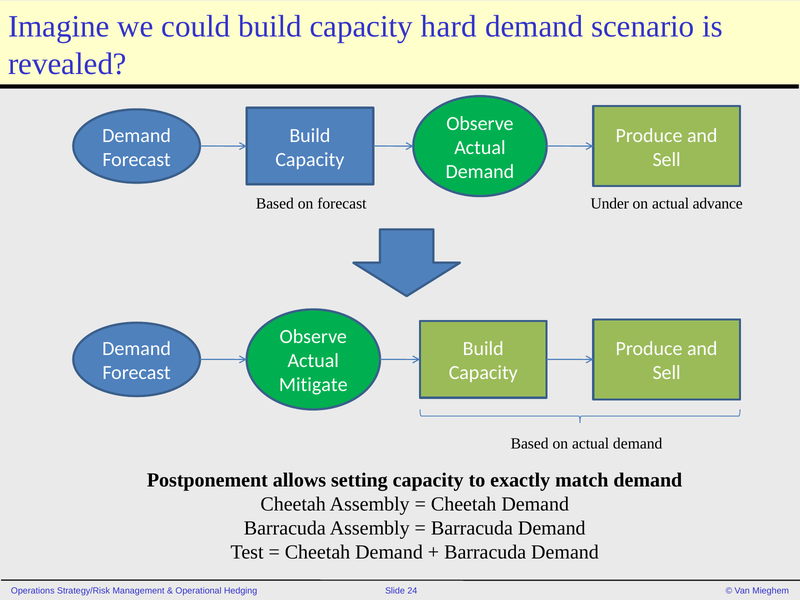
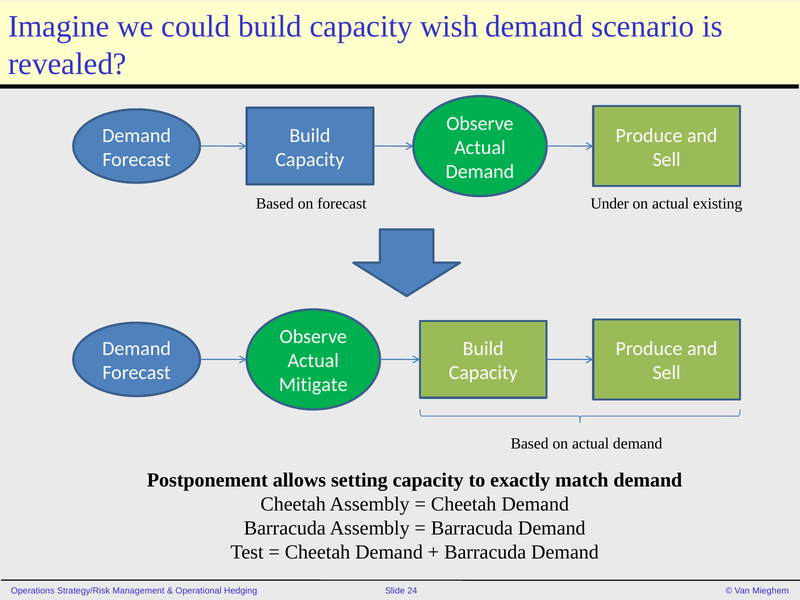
hard: hard -> wish
advance: advance -> existing
